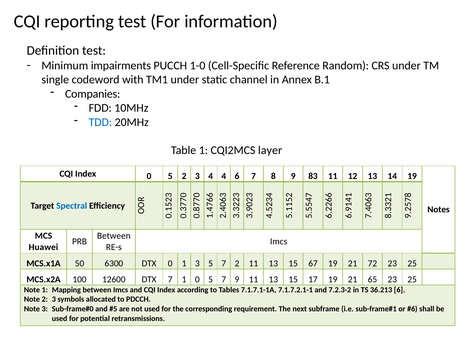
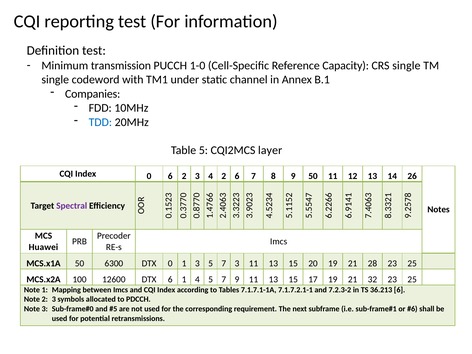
impairments: impairments -> transmission
Random: Random -> Capacity
CRS under: under -> single
Table 1: 1 -> 5
Index 0 5: 5 -> 6
4 4: 4 -> 2
9 83: 83 -> 50
14 19: 19 -> 26
Spectral colour: blue -> purple
Between at (114, 236): Between -> Precoder
7 2: 2 -> 3
67: 67 -> 20
72: 72 -> 28
DTX 7: 7 -> 6
0 at (197, 279): 0 -> 4
65: 65 -> 32
